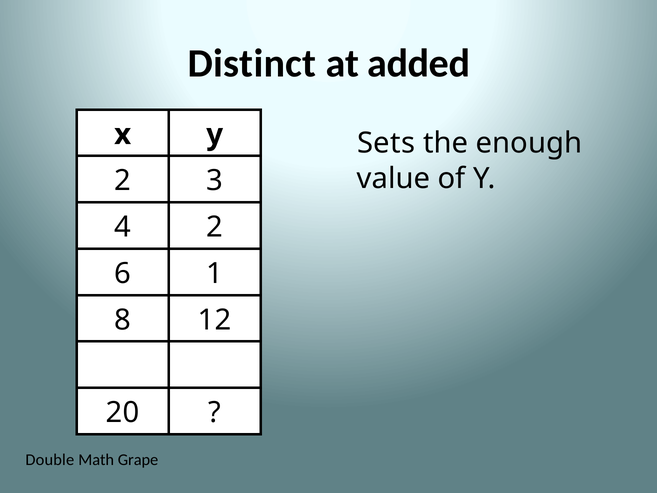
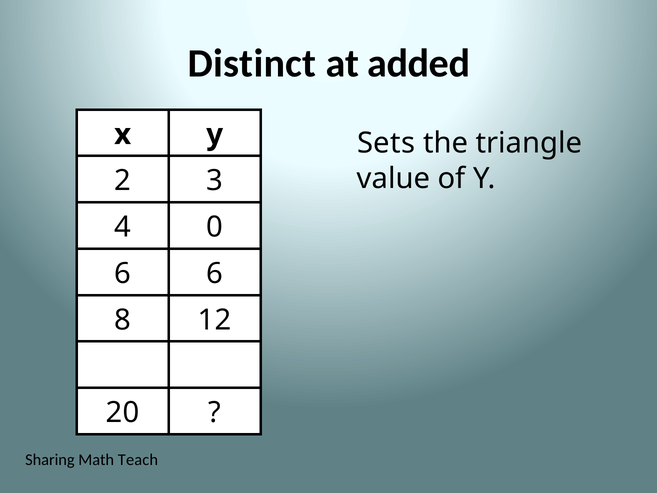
enough: enough -> triangle
4 2: 2 -> 0
6 1: 1 -> 6
Double: Double -> Sharing
Grape: Grape -> Teach
